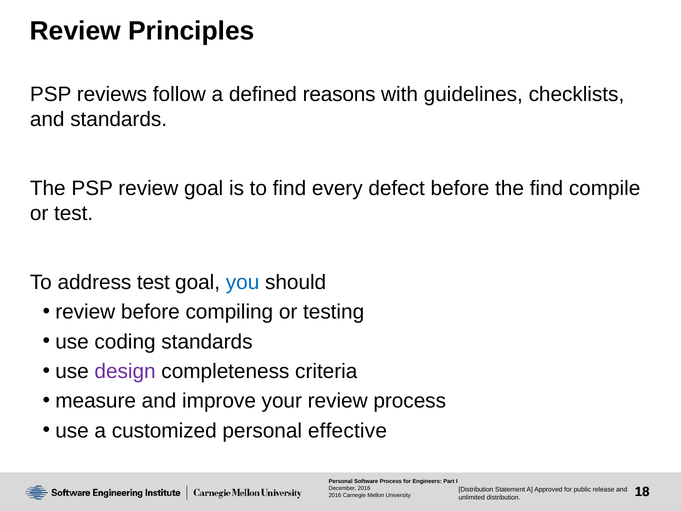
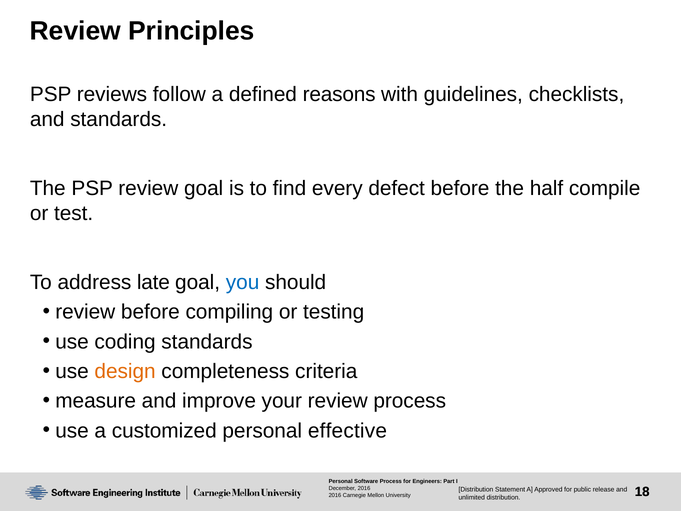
the find: find -> half
address test: test -> late
design colour: purple -> orange
